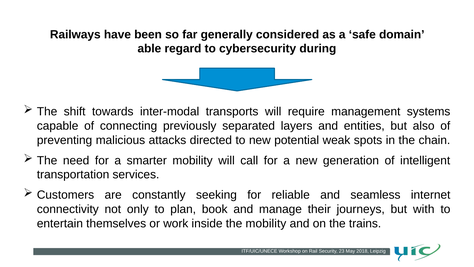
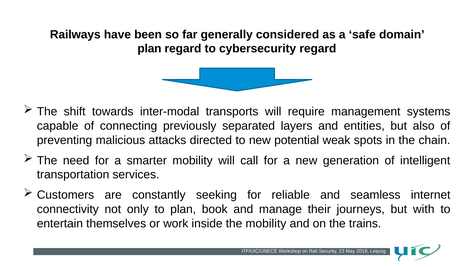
able at (149, 49): able -> plan
cybersecurity during: during -> regard
